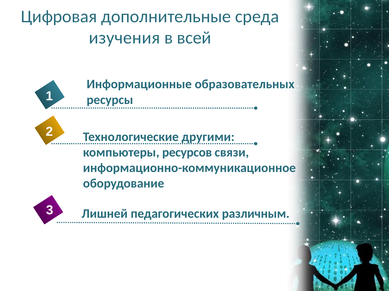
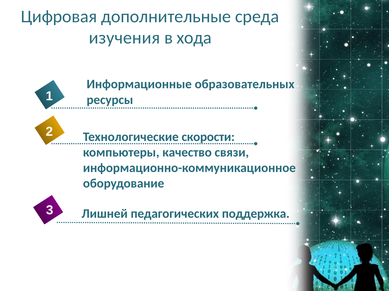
всей: всей -> хода
другими: другими -> скорости
ресурсов: ресурсов -> качество
различным: различным -> поддержка
